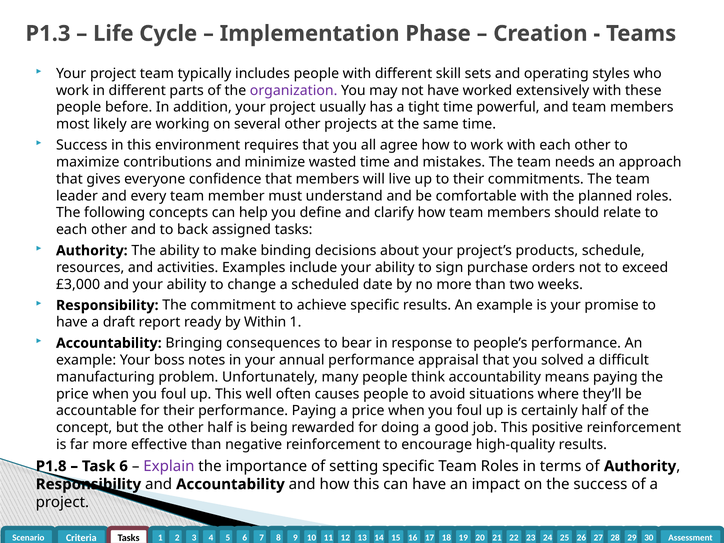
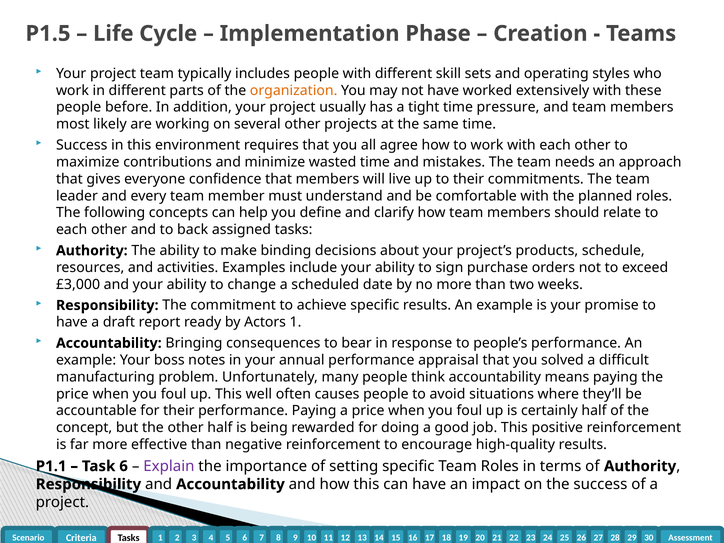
P1.3: P1.3 -> P1.5
organization colour: purple -> orange
powerful: powerful -> pressure
Within: Within -> Actors
P1.8: P1.8 -> P1.1
